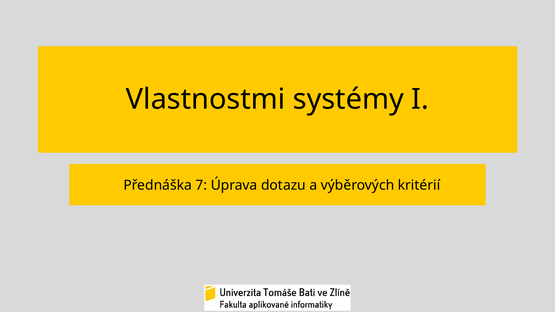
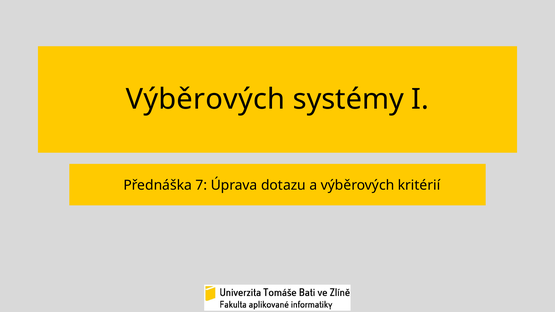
Vlastnostmi at (206, 99): Vlastnostmi -> Výběrových
